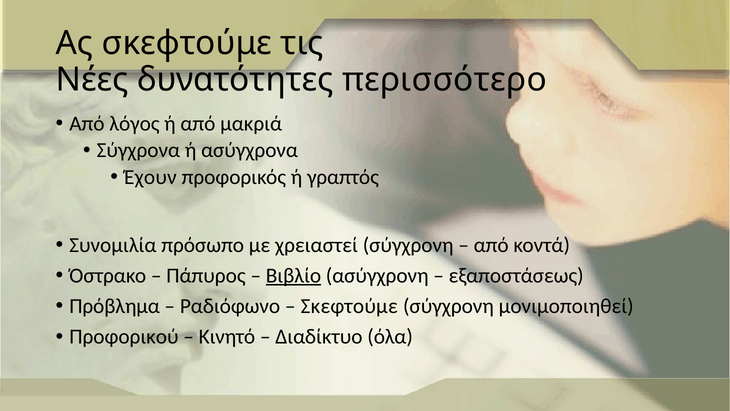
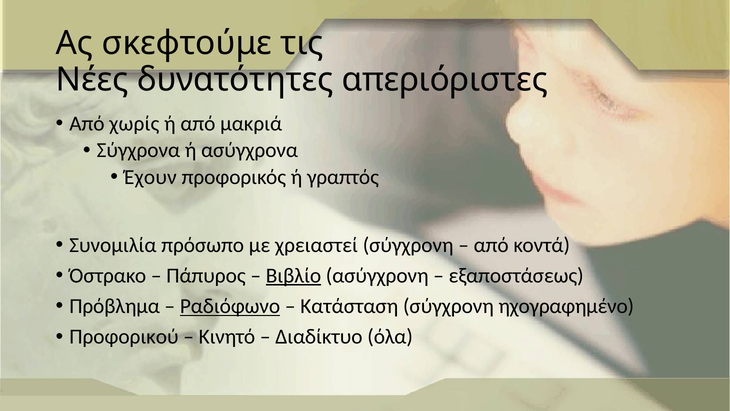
περισσότερο: περισσότερο -> απεριόριστες
λόγος: λόγος -> χωρίς
Ραδιόφωνο underline: none -> present
Σκεφτούμε at (349, 306): Σκεφτούμε -> Κατάσταση
μονιμοποιηθεί: μονιμοποιηθεί -> ηχογραφημένο
